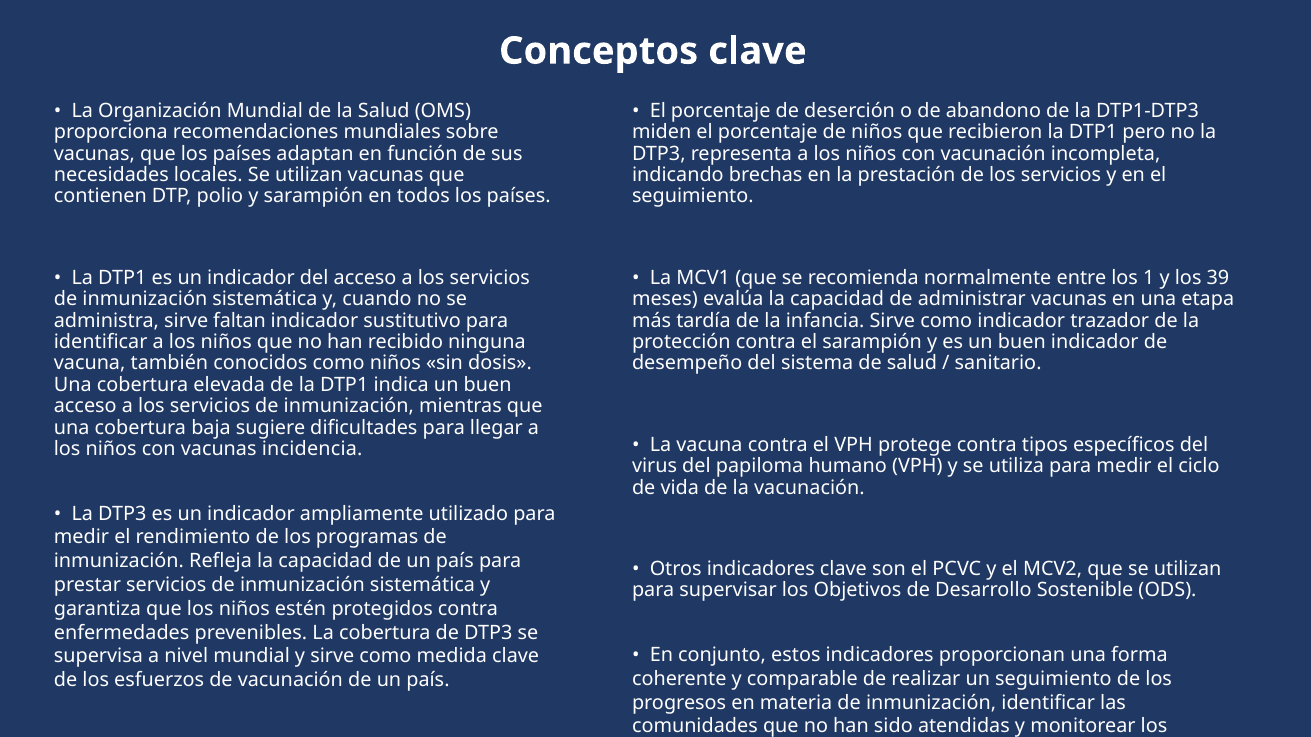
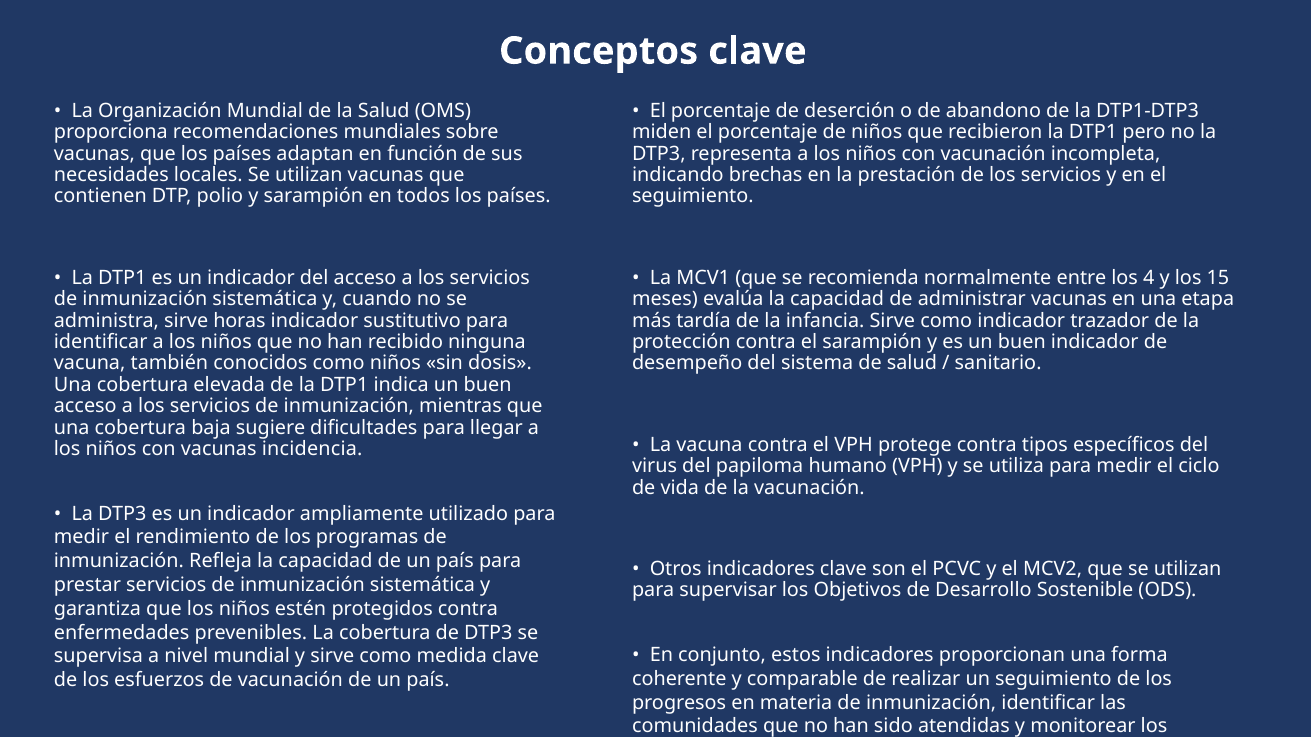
1: 1 -> 4
39: 39 -> 15
faltan: faltan -> horas
